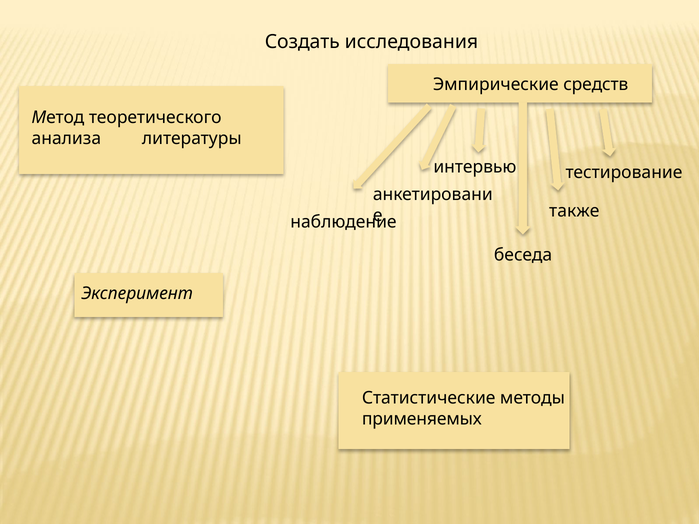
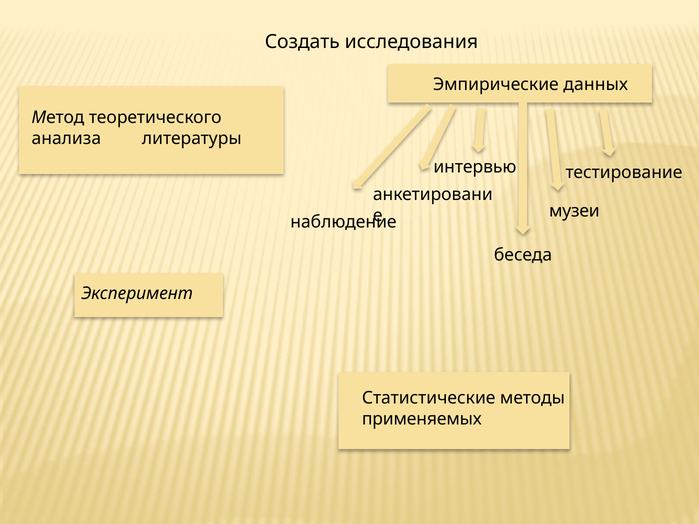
средств: средств -> данных
также: также -> музеи
